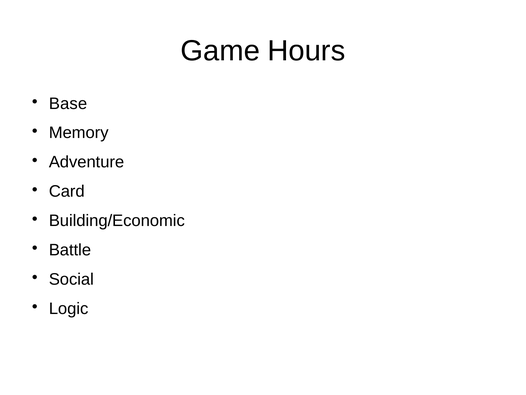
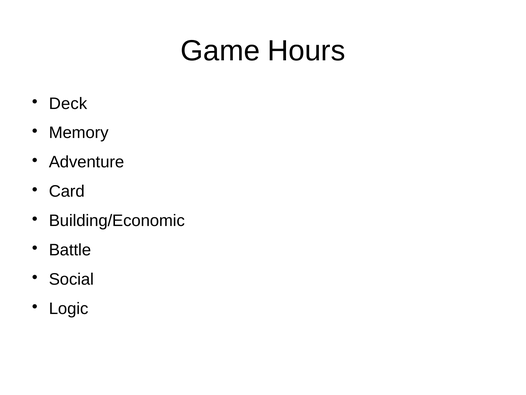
Base: Base -> Deck
